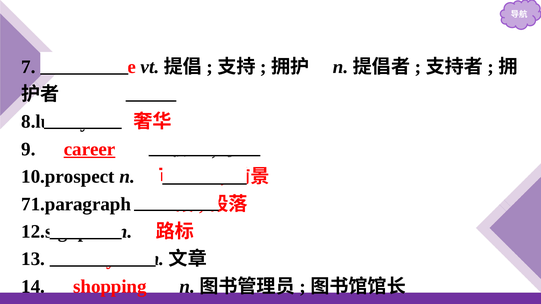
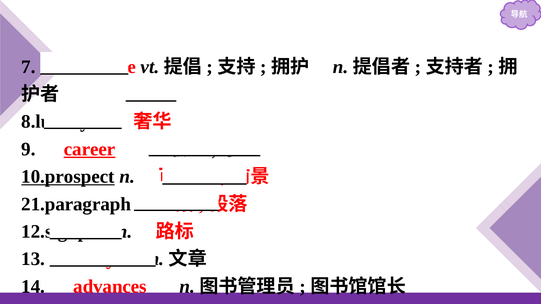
10.prospect underline: none -> present
71.paragraph: 71.paragraph -> 21.paragraph
shopping: shopping -> advances
